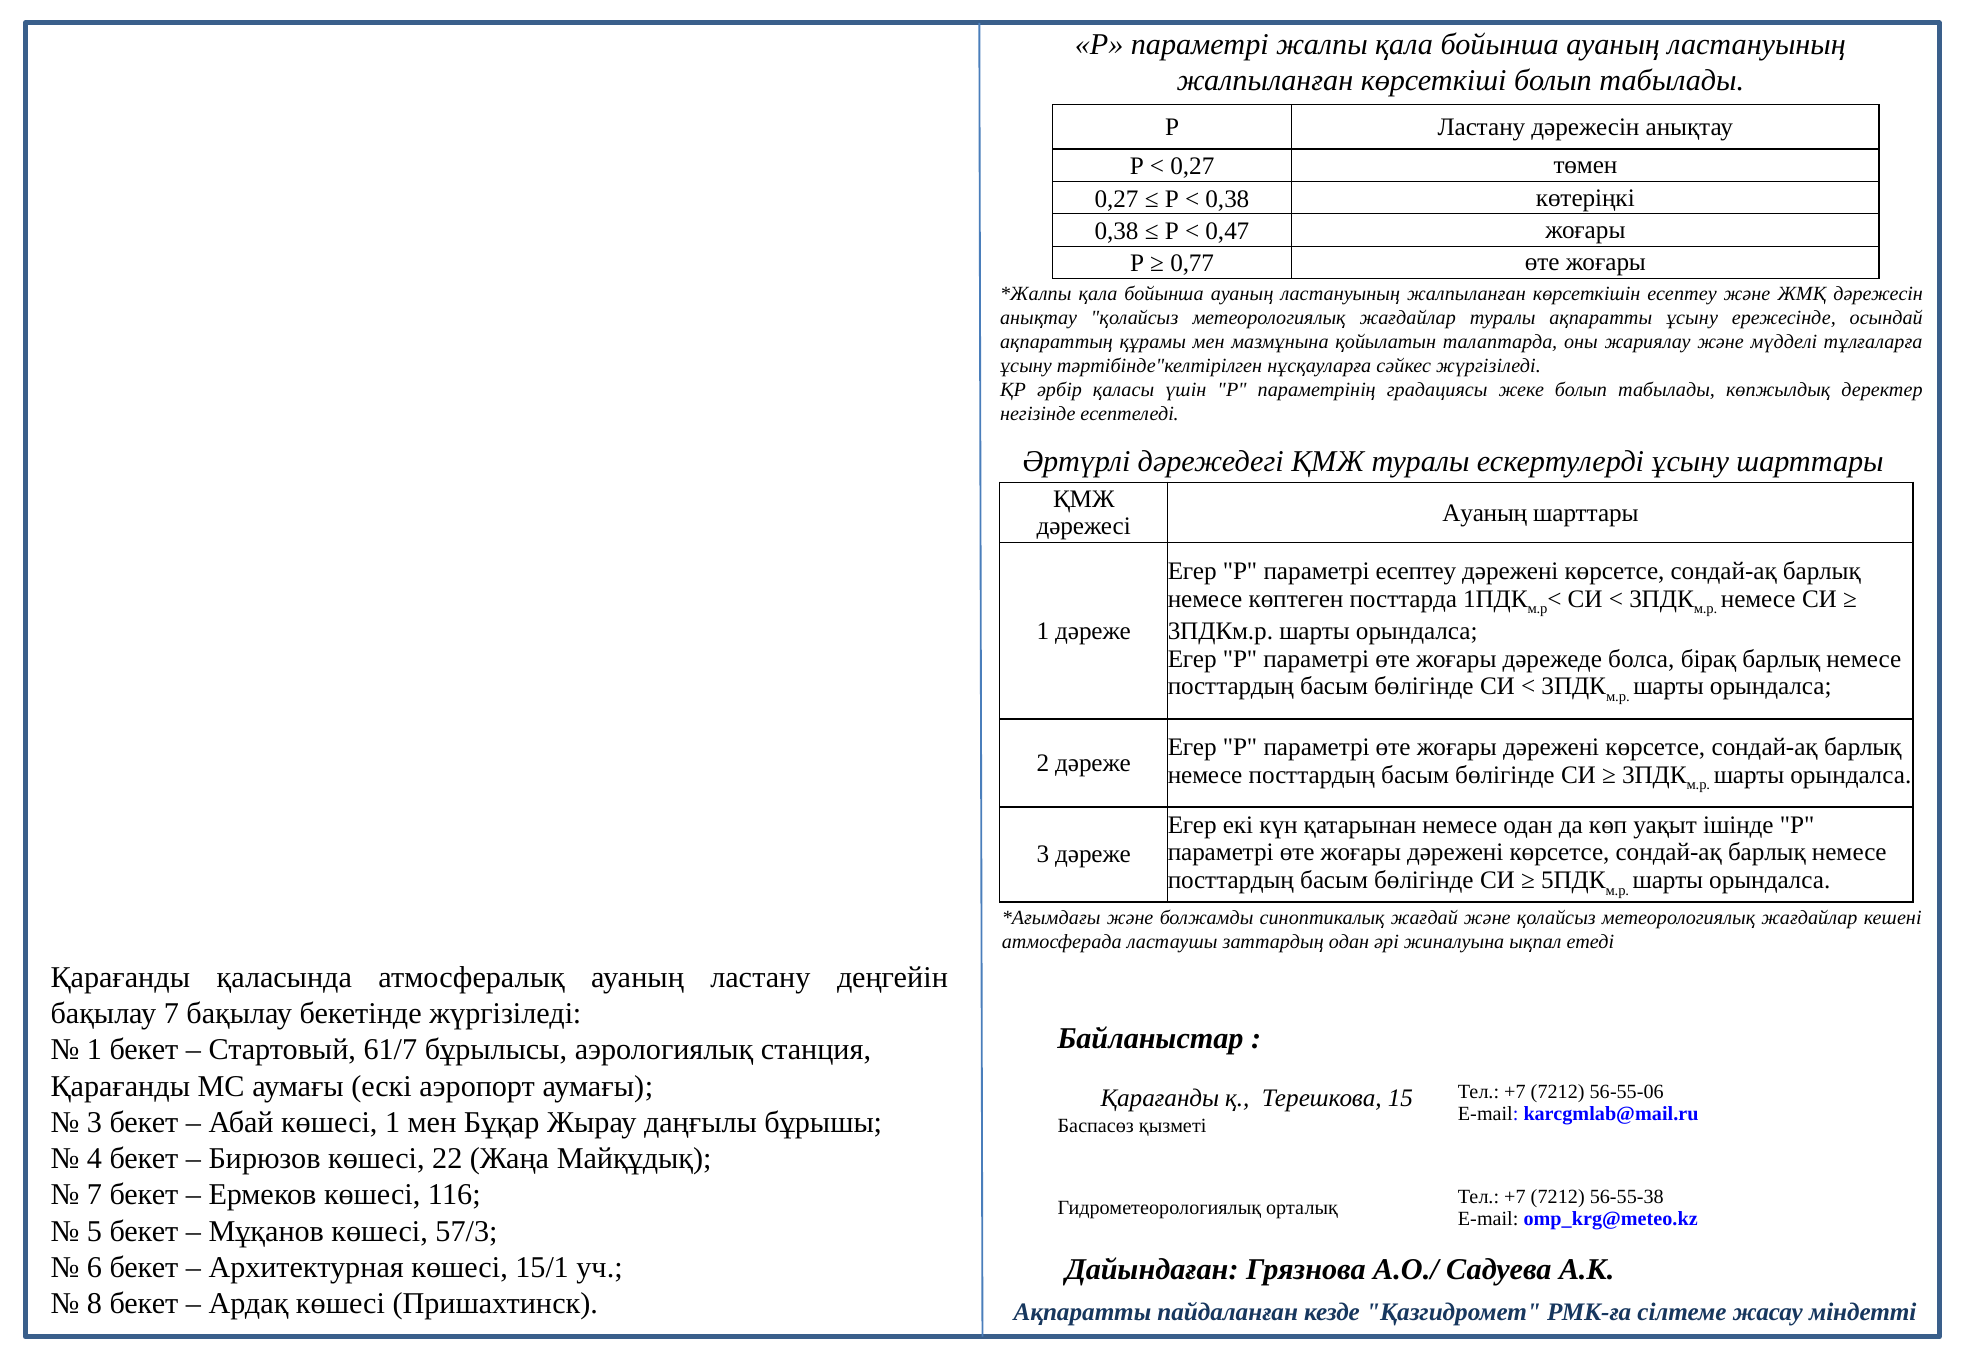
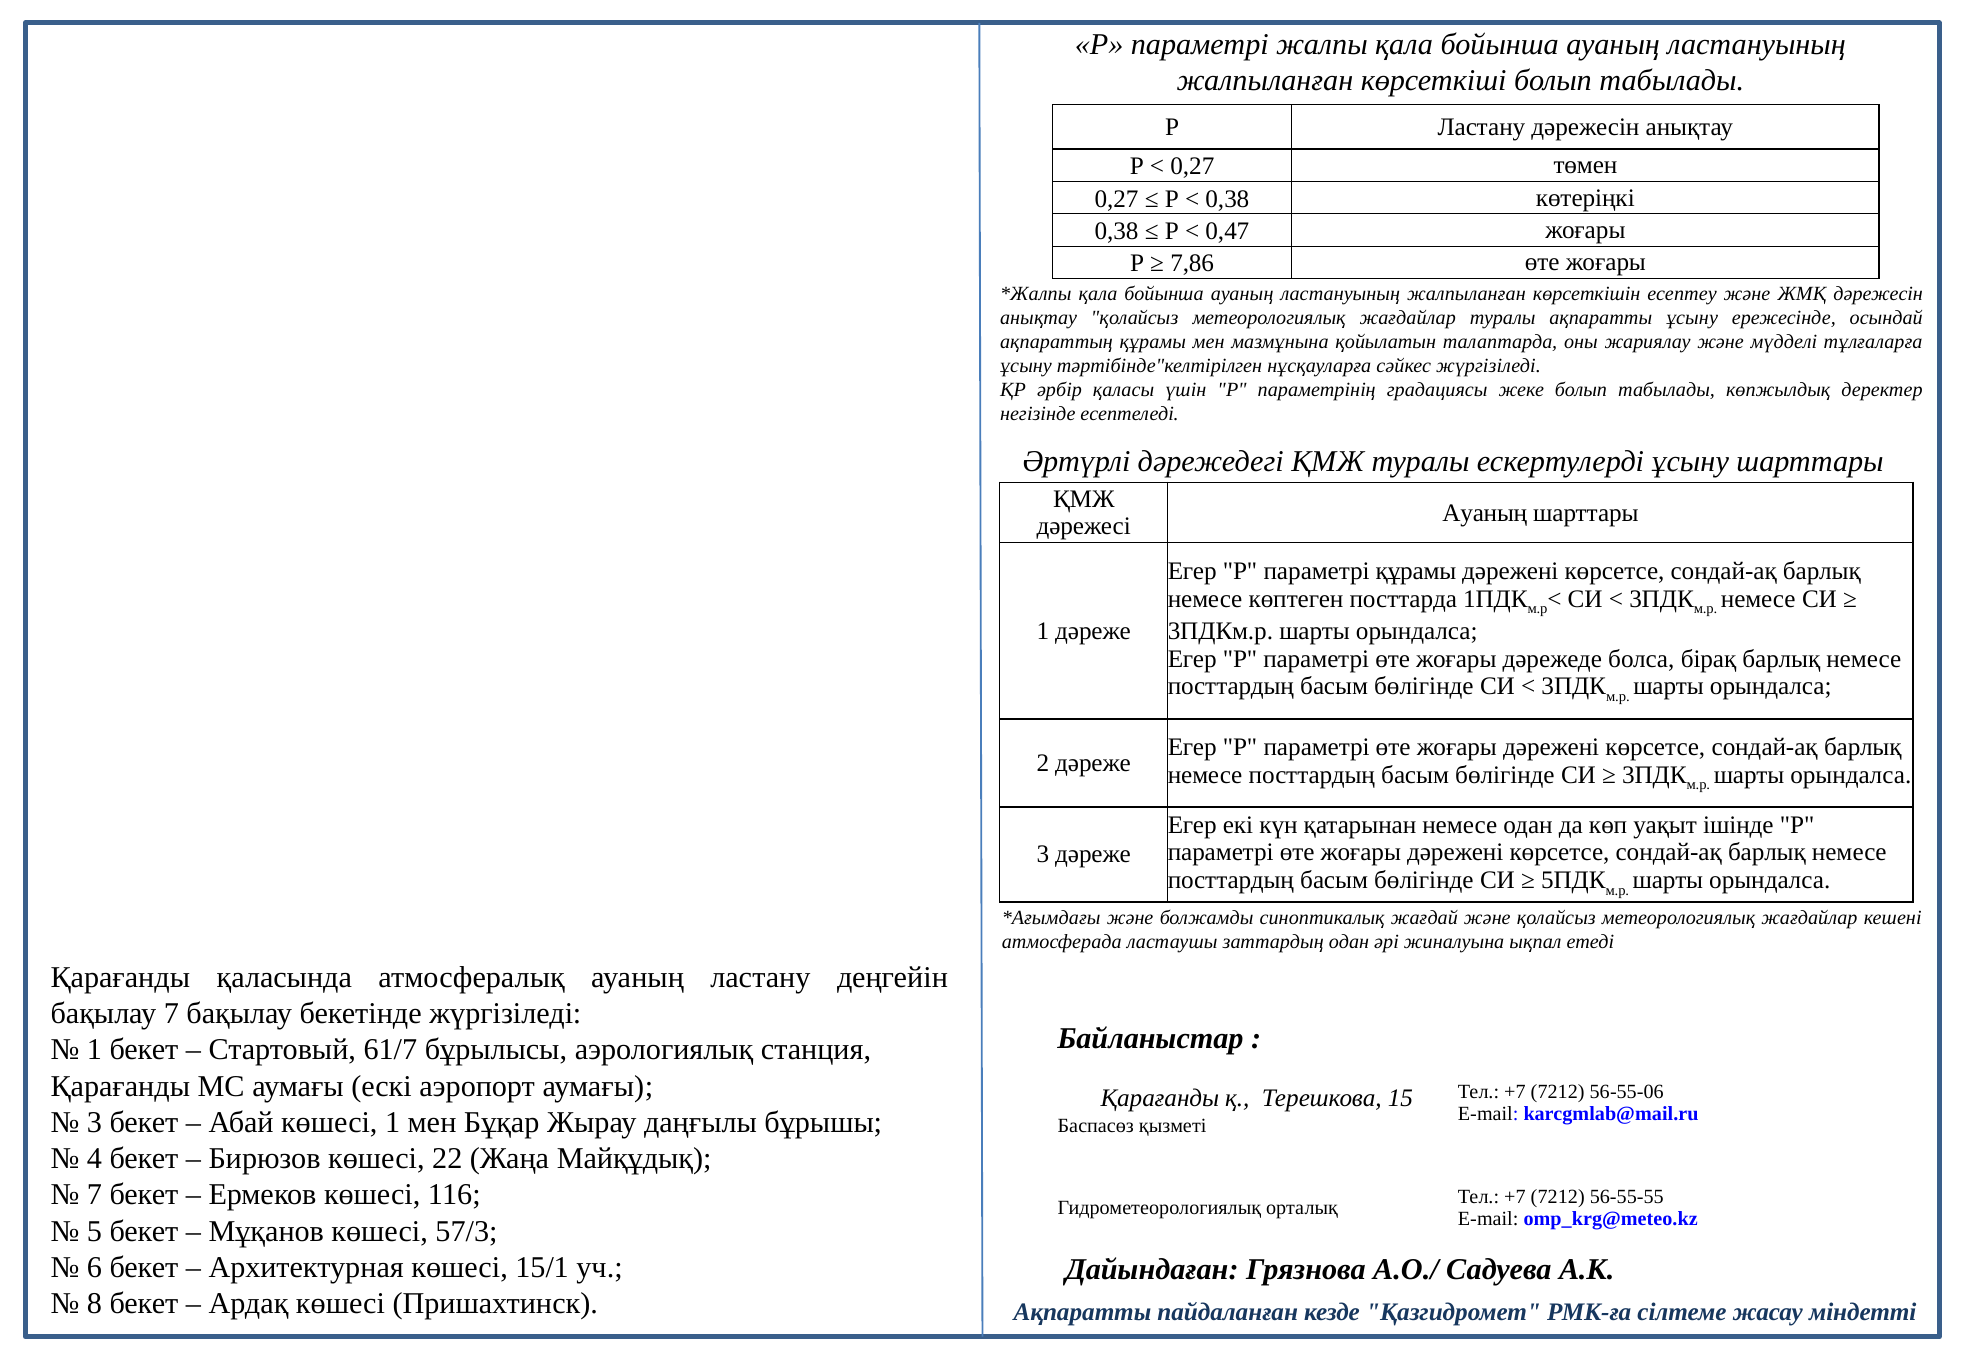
0,77: 0,77 -> 7,86
параметрі есептеу: есептеу -> құрамы
56-55-38: 56-55-38 -> 56-55-55
